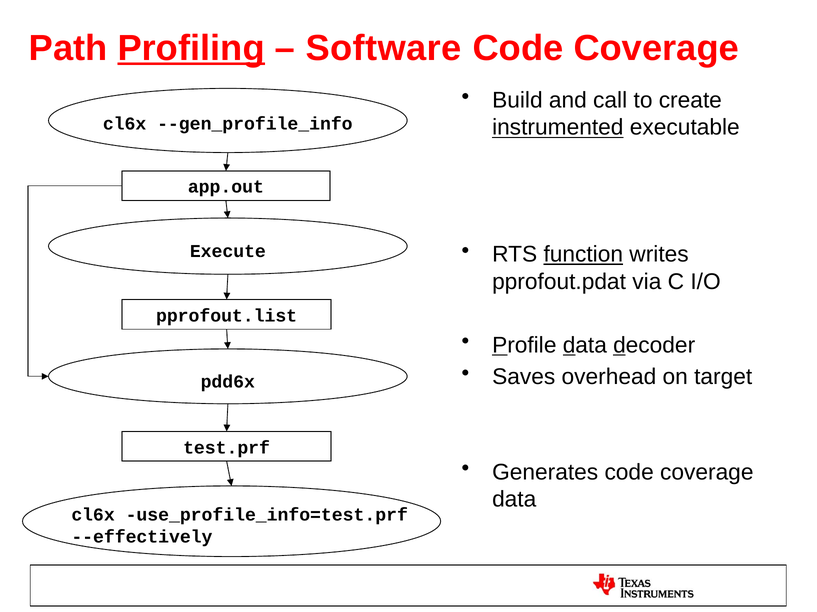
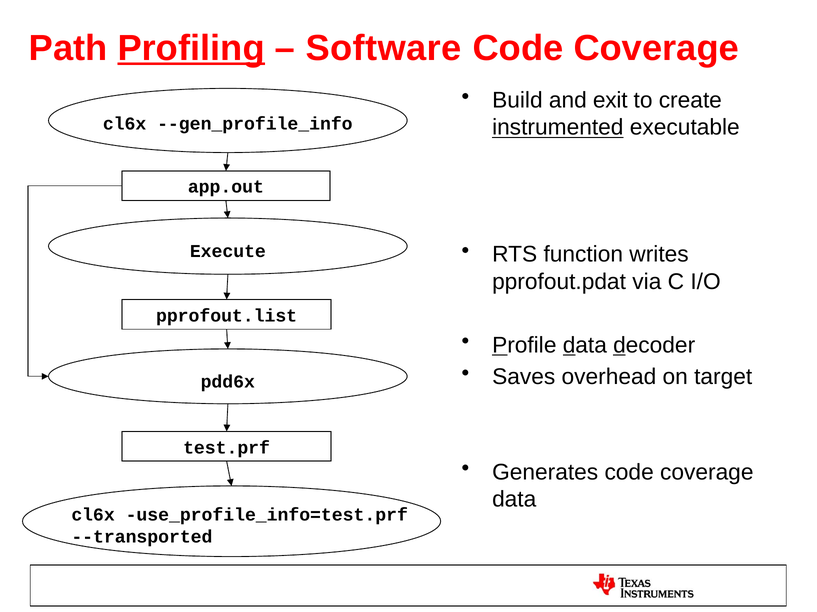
call: call -> exit
function underline: present -> none
--effectively: --effectively -> --transported
